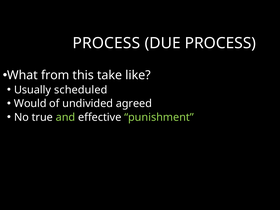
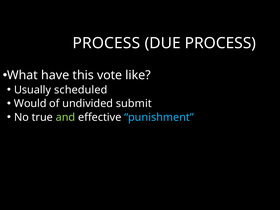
from: from -> have
take: take -> vote
agreed: agreed -> submit
punishment colour: light green -> light blue
